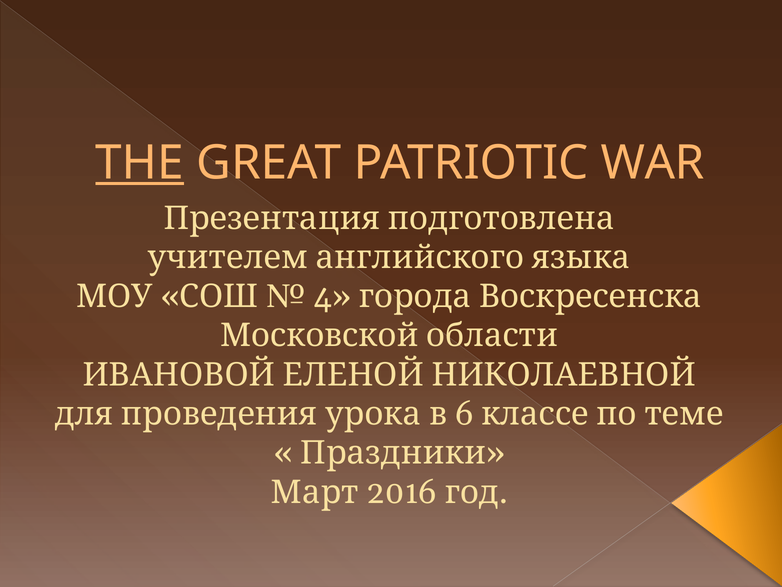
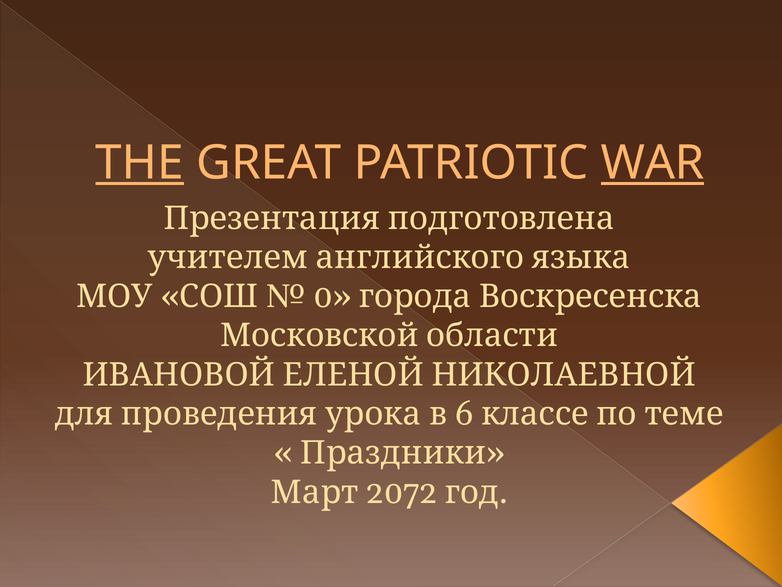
WAR underline: none -> present
4: 4 -> 0
2016: 2016 -> 2072
